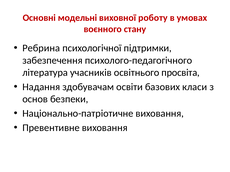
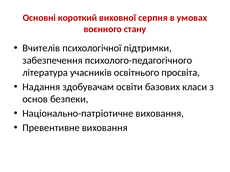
модельні: модельні -> короткий
роботу: роботу -> серпня
Ребрина: Ребрина -> Вчителів
